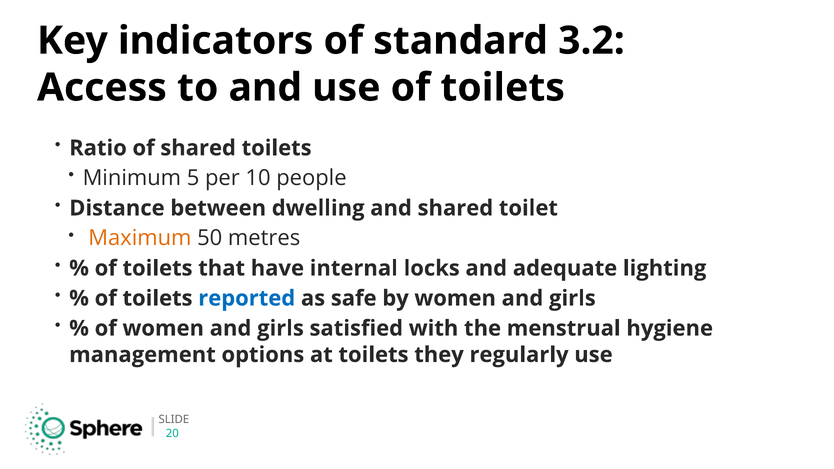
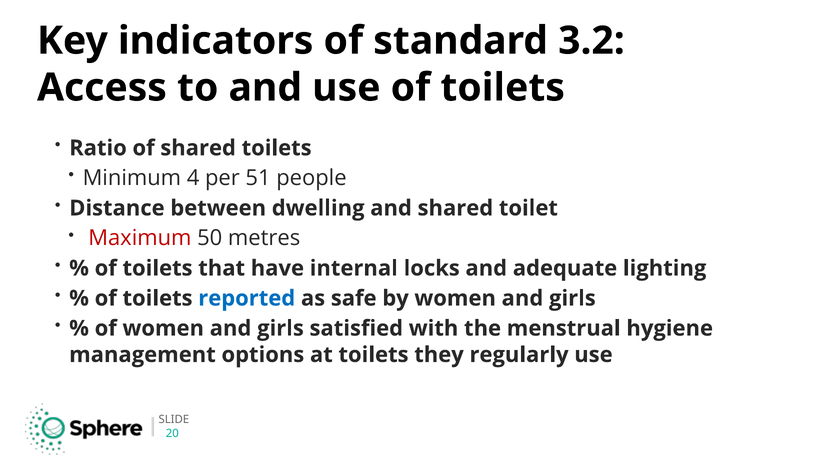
5: 5 -> 4
10: 10 -> 51
Maximum colour: orange -> red
